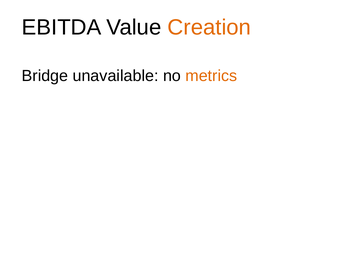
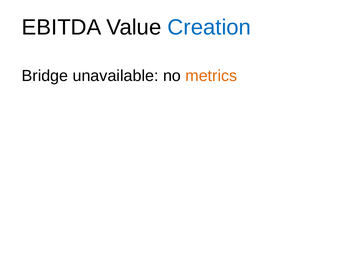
Creation colour: orange -> blue
